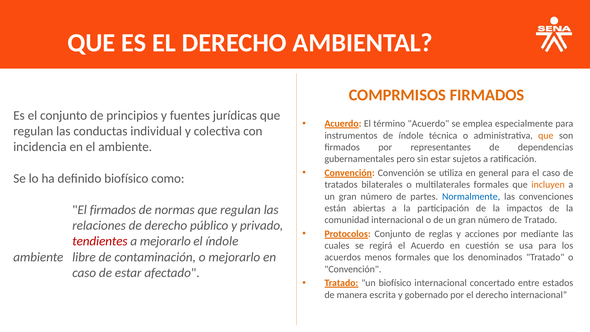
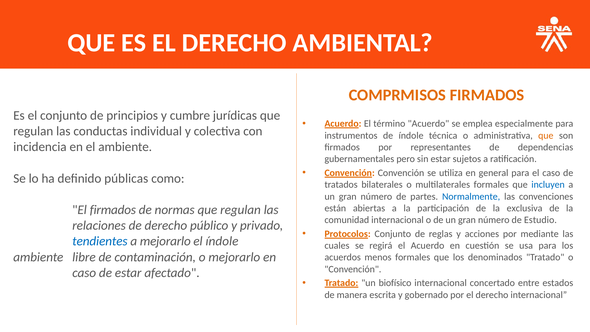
fuentes: fuentes -> cumbre
definido biofísico: biofísico -> públicas
incluyen colour: orange -> blue
impactos: impactos -> exclusiva
de Tratado: Tratado -> Estudio
tendientes colour: red -> blue
